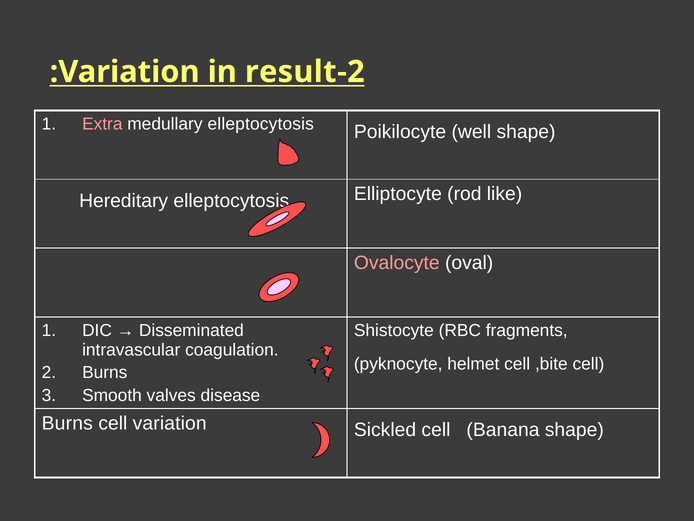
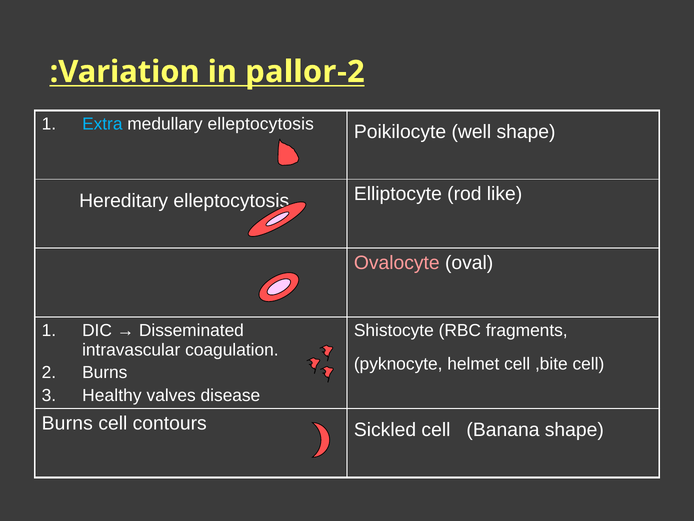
result: result -> pallor
Extra colour: pink -> light blue
Smooth: Smooth -> Healthy
cell variation: variation -> contours
